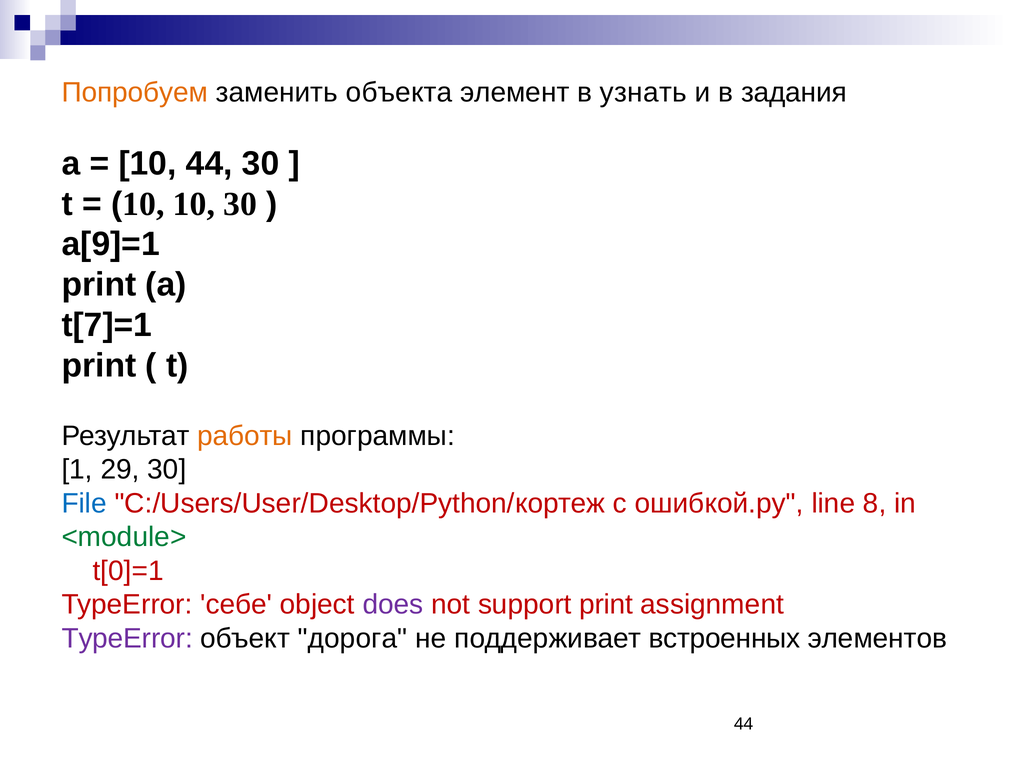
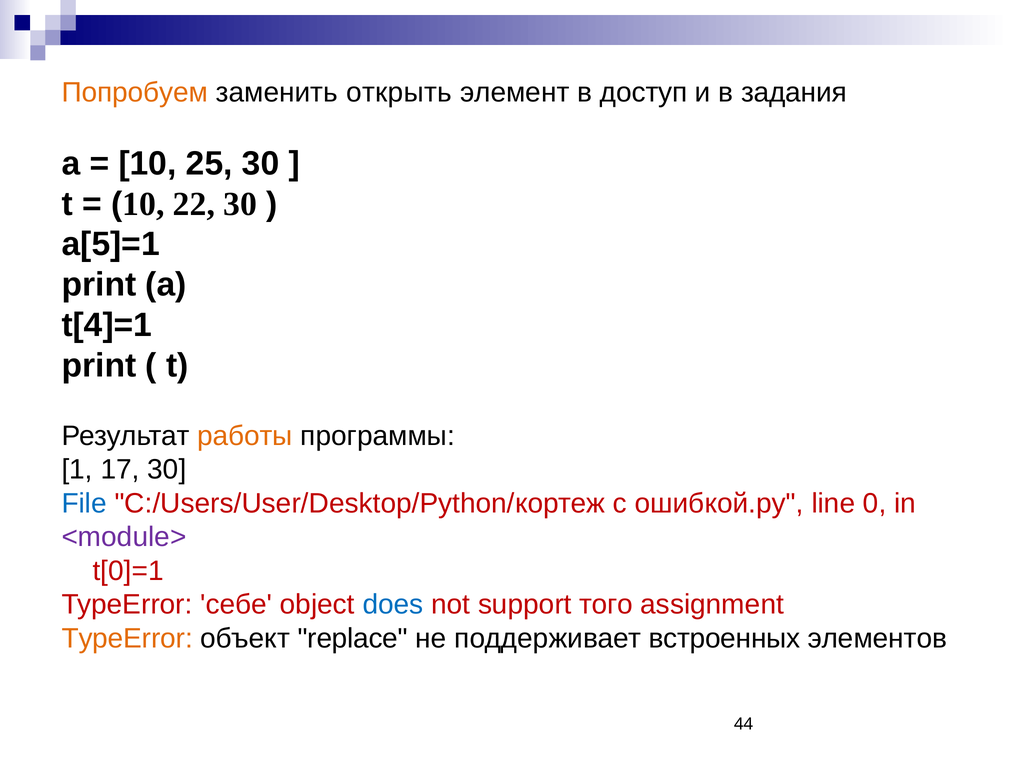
объекта: объекта -> открыть
узнать: узнать -> доступ
10 44: 44 -> 25
10 10: 10 -> 22
a[9]=1: a[9]=1 -> a[5]=1
t[7]=1: t[7]=1 -> t[4]=1
29: 29 -> 17
8: 8 -> 0
<module> colour: green -> purple
does colour: purple -> blue
support print: print -> того
TypeError at (127, 638) colour: purple -> orange
дорога: дорога -> replace
